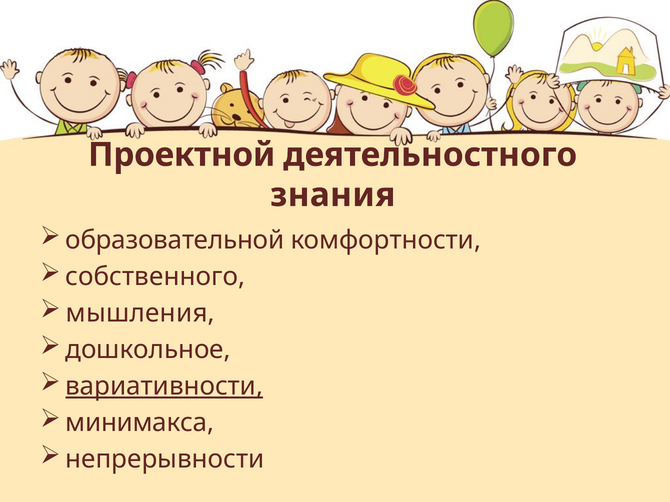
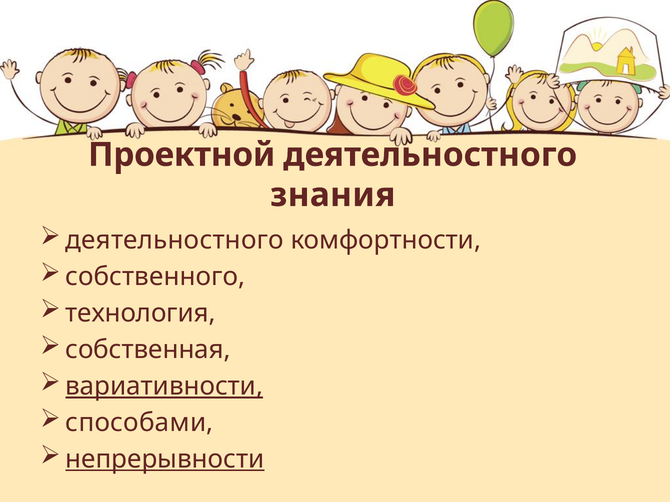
образовательной at (175, 241): образовательной -> деятельностного
мышления: мышления -> технология
дошкольное: дошкольное -> собственная
минимакса: минимакса -> способами
непрерывности underline: none -> present
